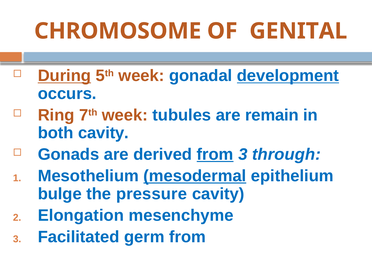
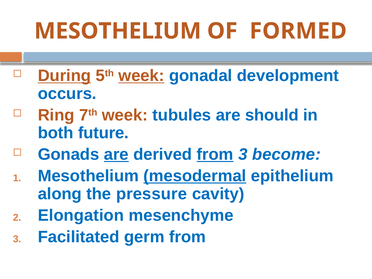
CHROMOSOME at (118, 31): CHROMOSOME -> MESOTHELIUM
GENITAL: GENITAL -> FORMED
week at (141, 76) underline: none -> present
development underline: present -> none
remain: remain -> should
both cavity: cavity -> future
are at (116, 154) underline: none -> present
through: through -> become
bulge: bulge -> along
